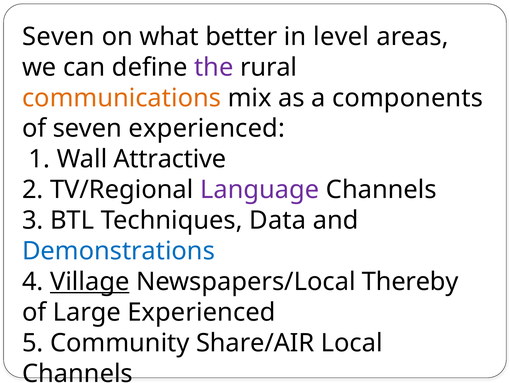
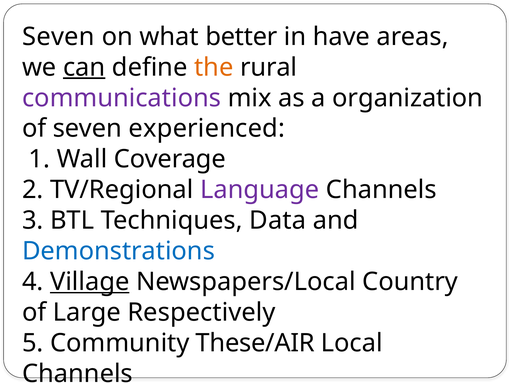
level: level -> have
can underline: none -> present
the colour: purple -> orange
communications colour: orange -> purple
components: components -> organization
Attractive: Attractive -> Coverage
Thereby: Thereby -> Country
Large Experienced: Experienced -> Respectively
Share/AIR: Share/AIR -> These/AIR
